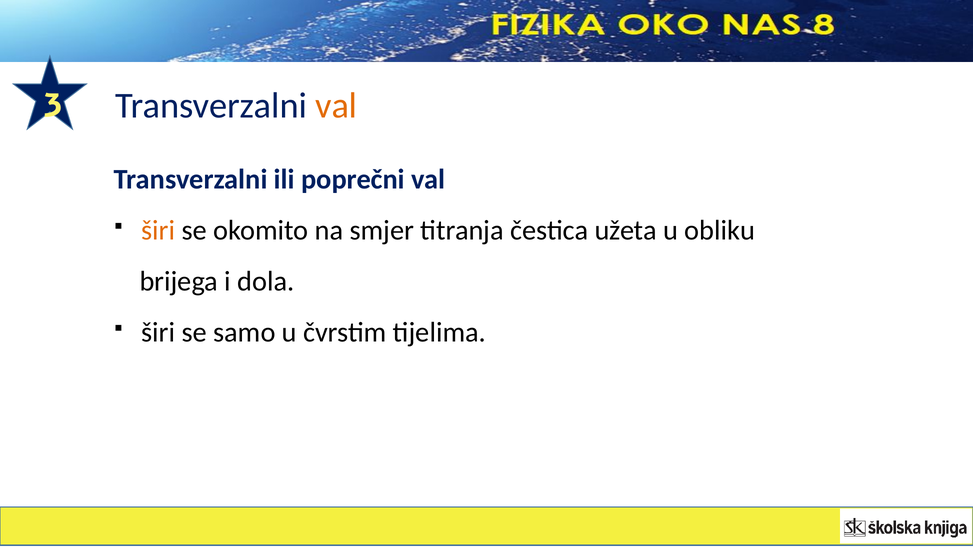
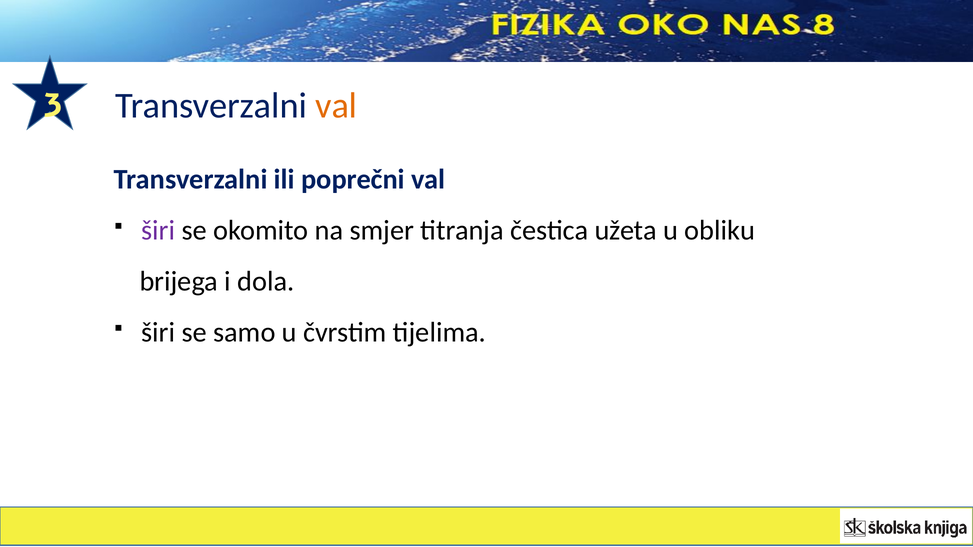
širi at (158, 230) colour: orange -> purple
